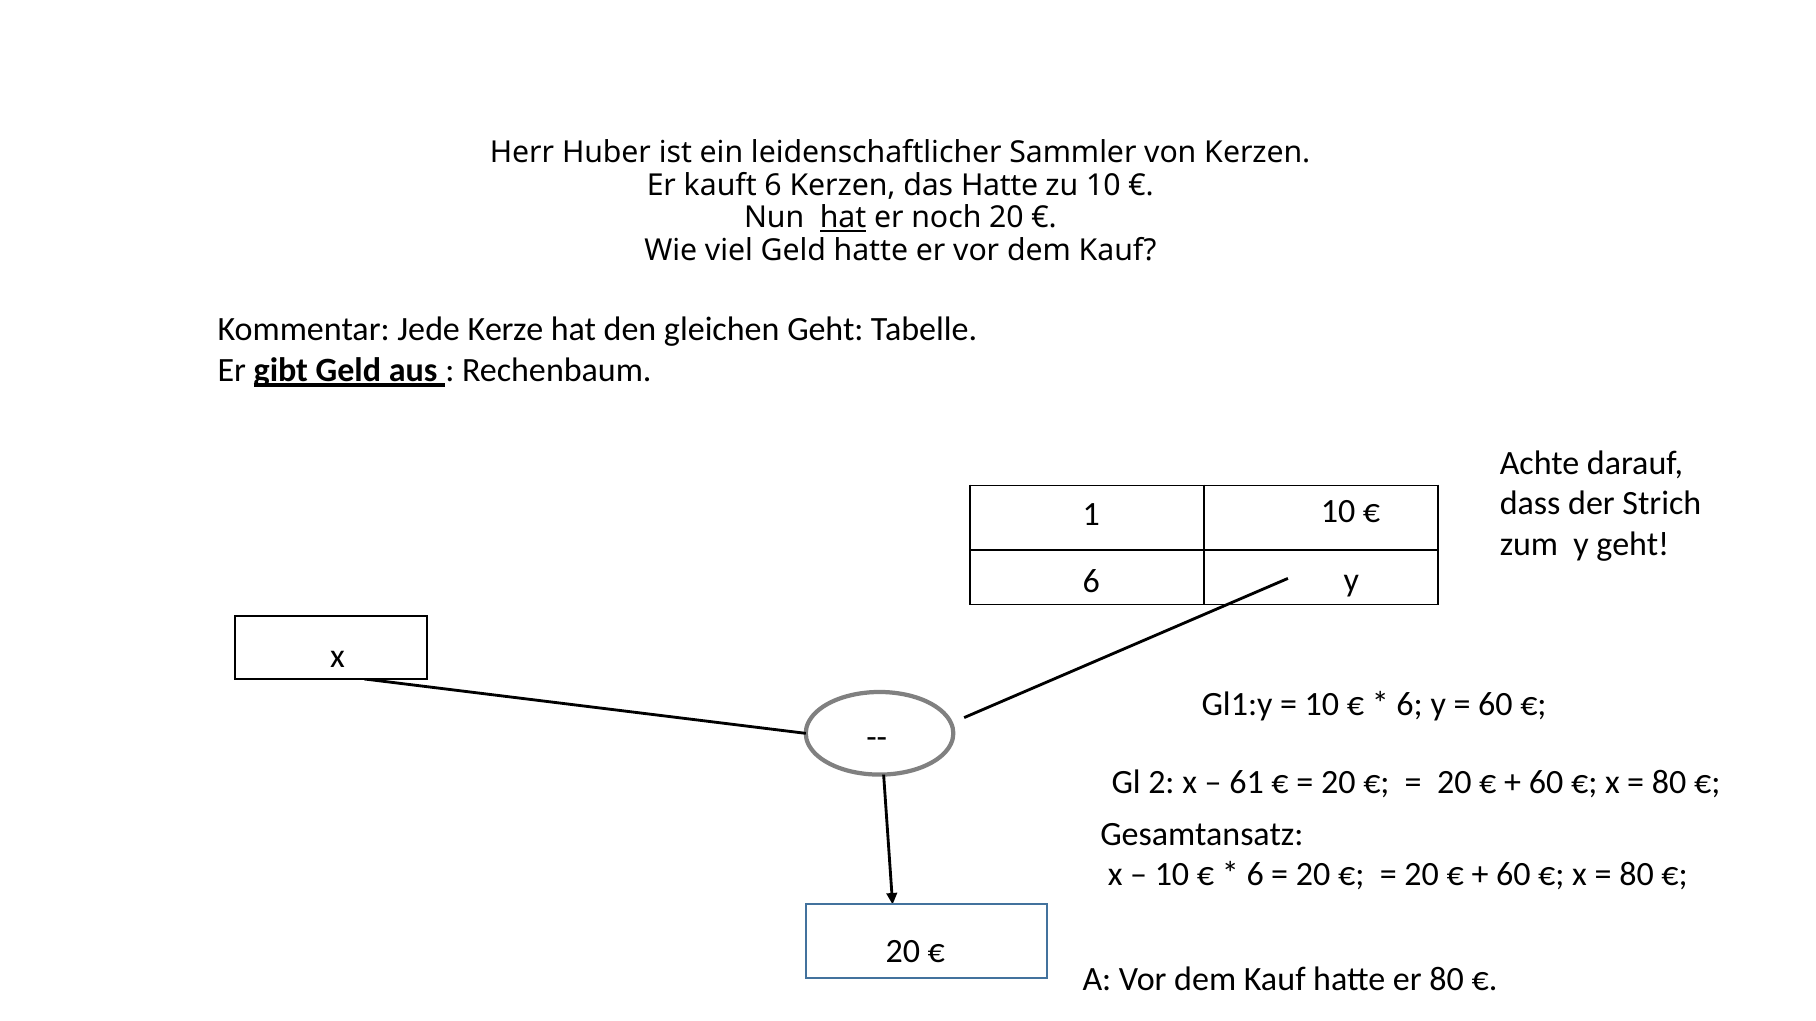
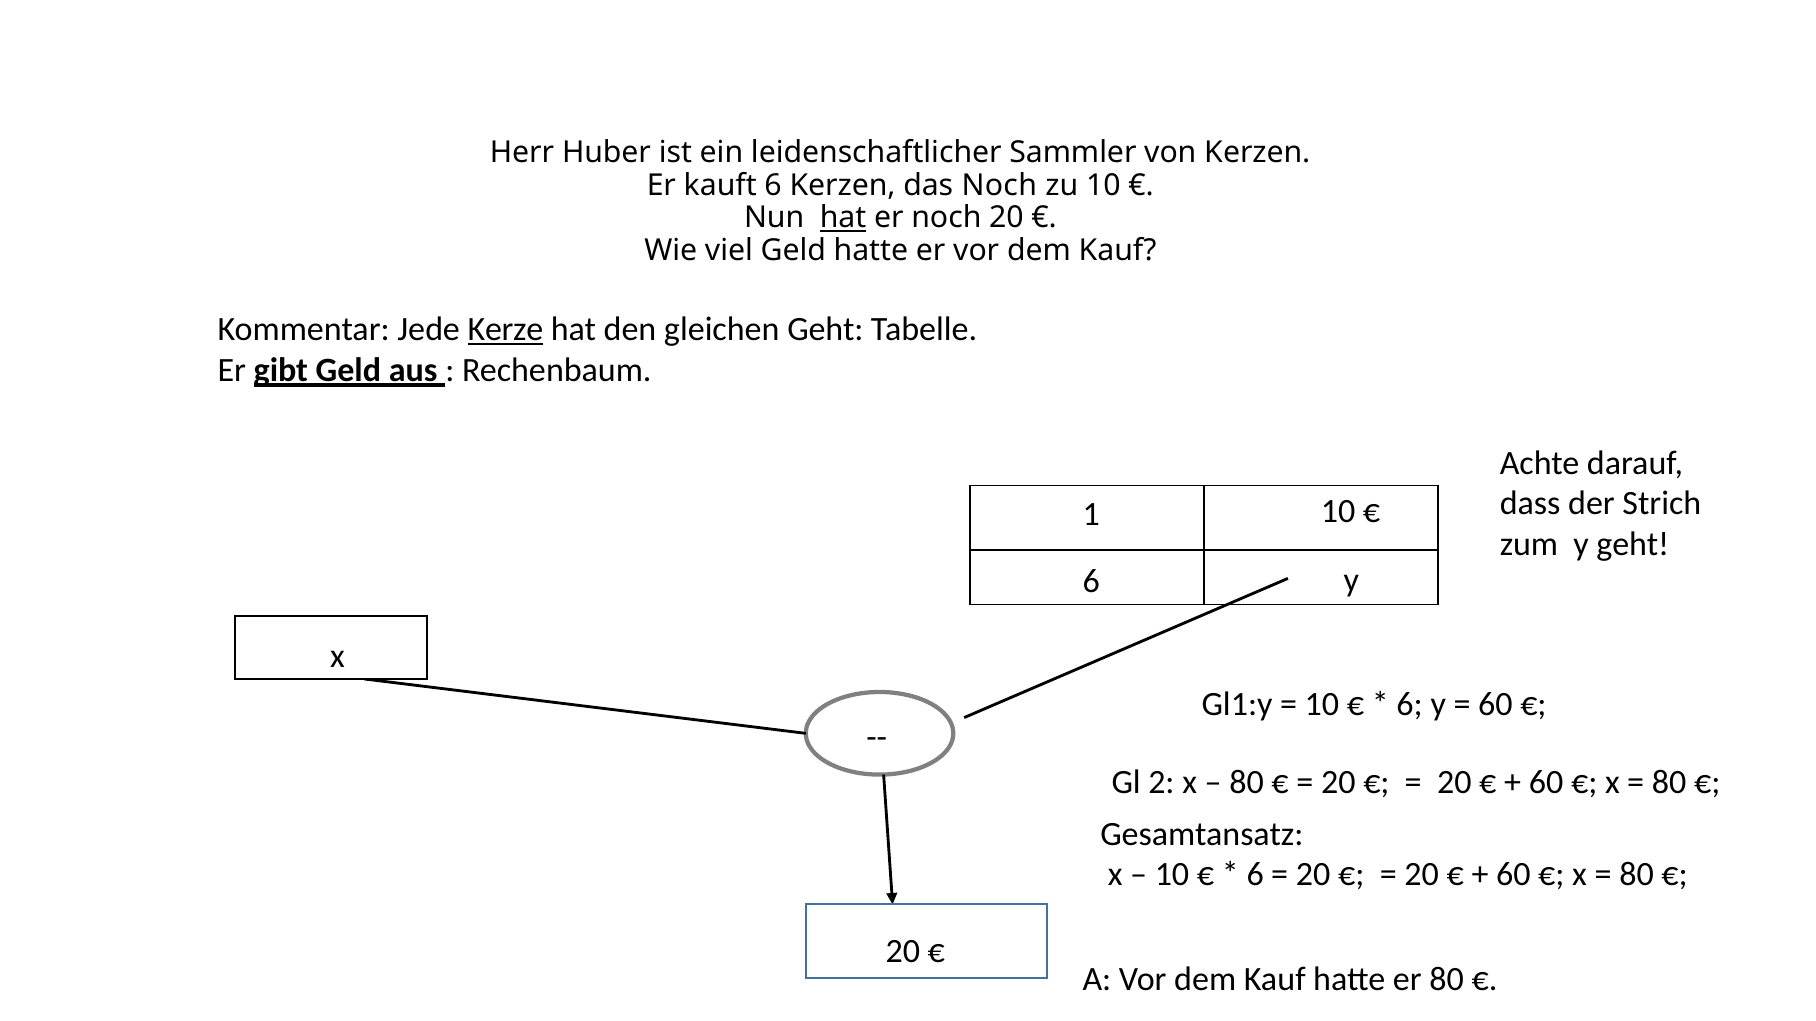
das Hatte: Hatte -> Noch
Kerze underline: none -> present
61 at (1247, 782): 61 -> 80
